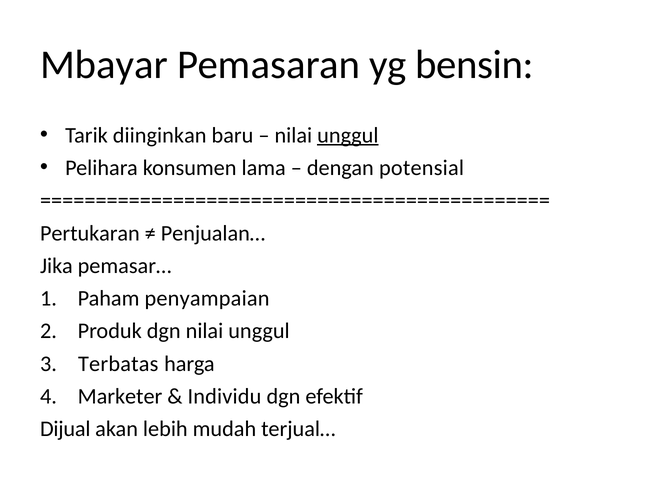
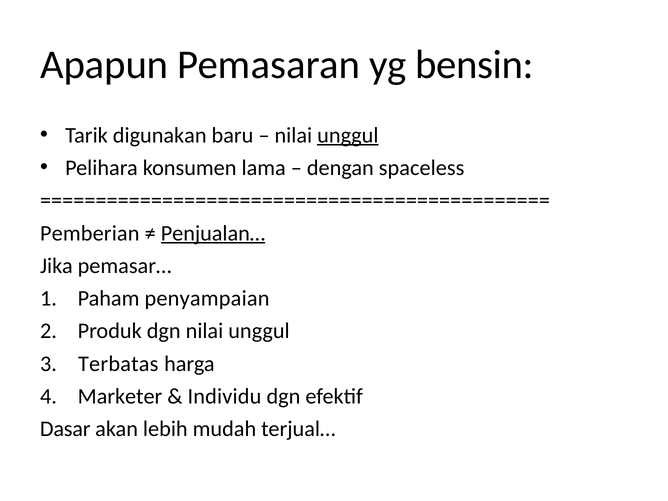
Mbayar: Mbayar -> Apapun
diinginkan: diinginkan -> digunakan
potensial: potensial -> spaceless
Pertukaran: Pertukaran -> Pemberian
Penjualan… underline: none -> present
Dijual: Dijual -> Dasar
